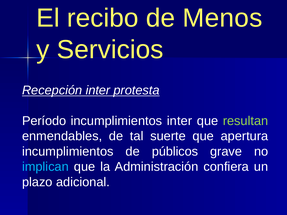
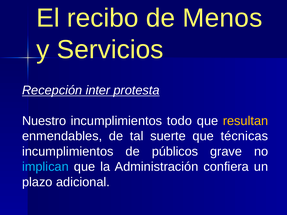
Período: Período -> Nuestro
incumplimientos inter: inter -> todo
resultan colour: light green -> yellow
apertura: apertura -> técnicas
